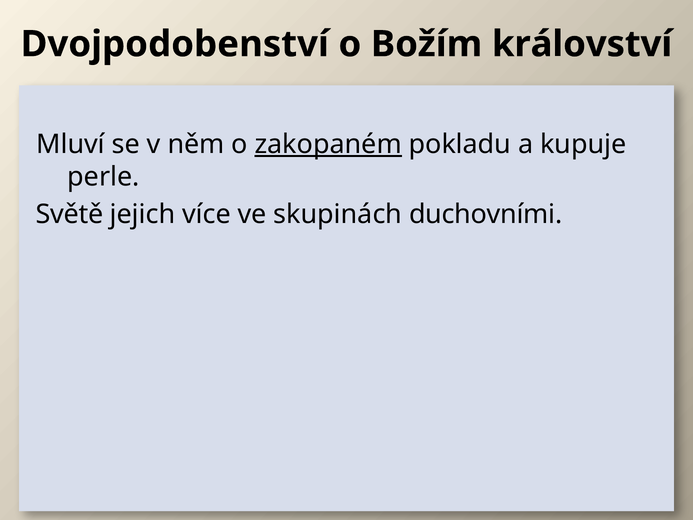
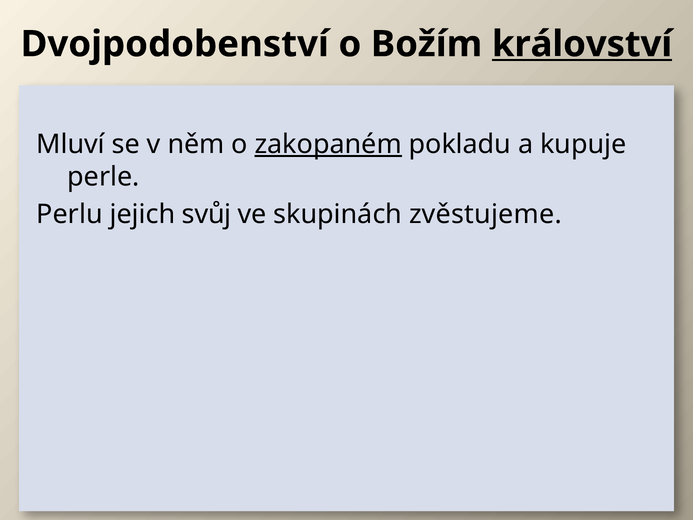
království underline: none -> present
Světě: Světě -> Perlu
více: více -> svůj
duchovními: duchovními -> zvěstujeme
